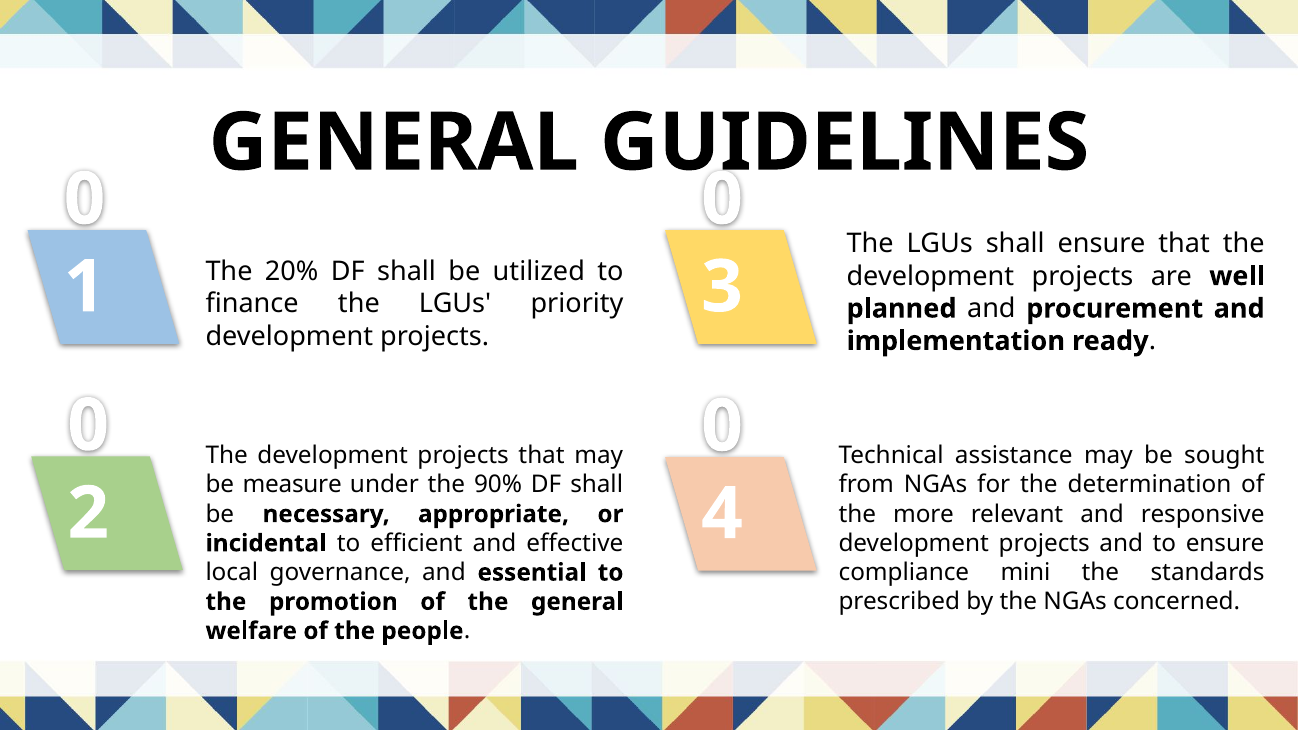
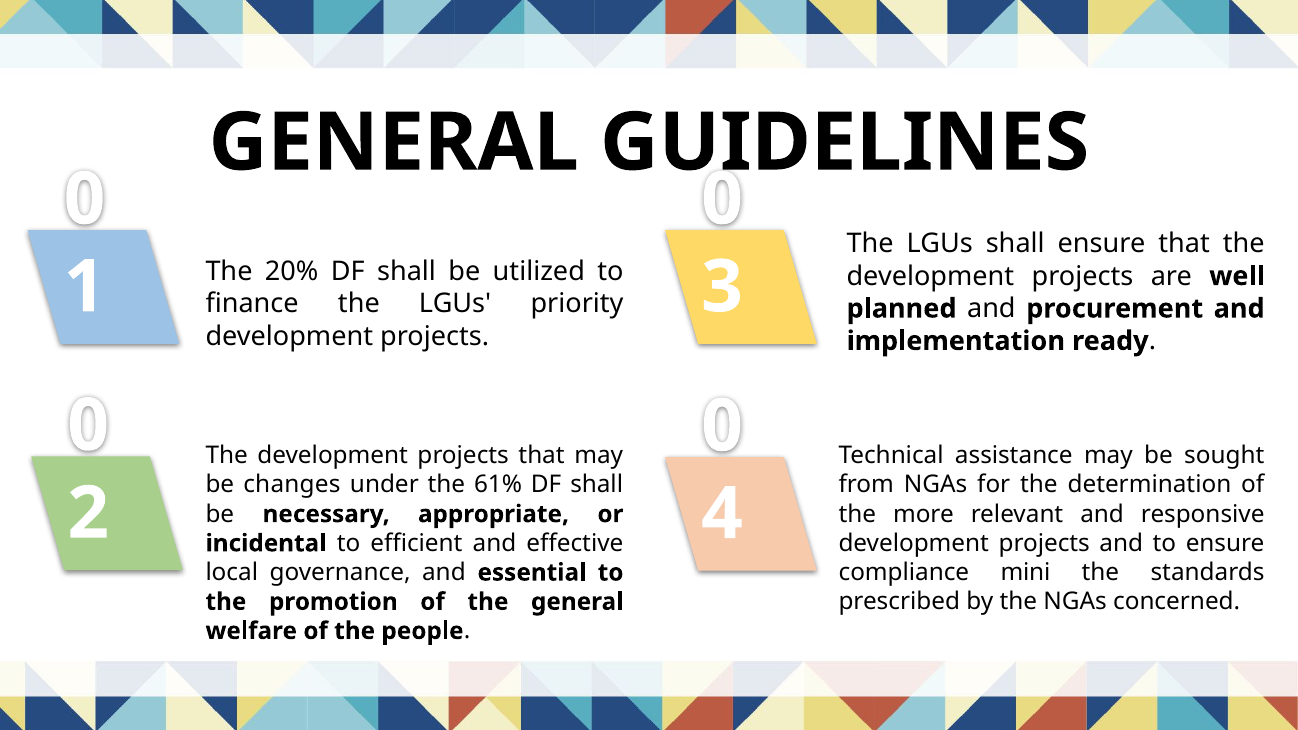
measure: measure -> changes
90%: 90% -> 61%
